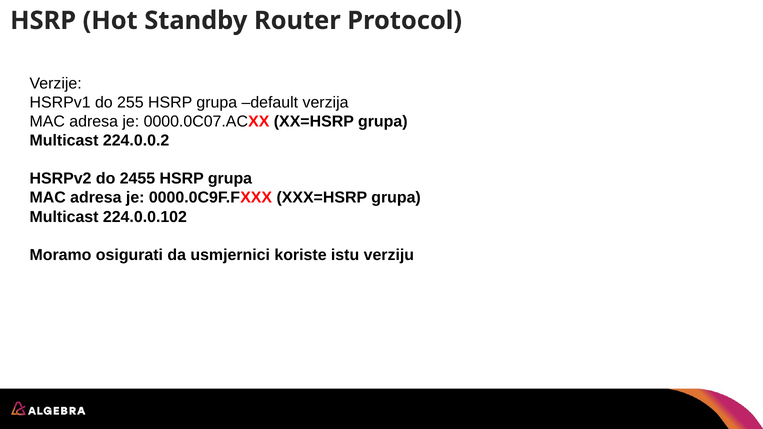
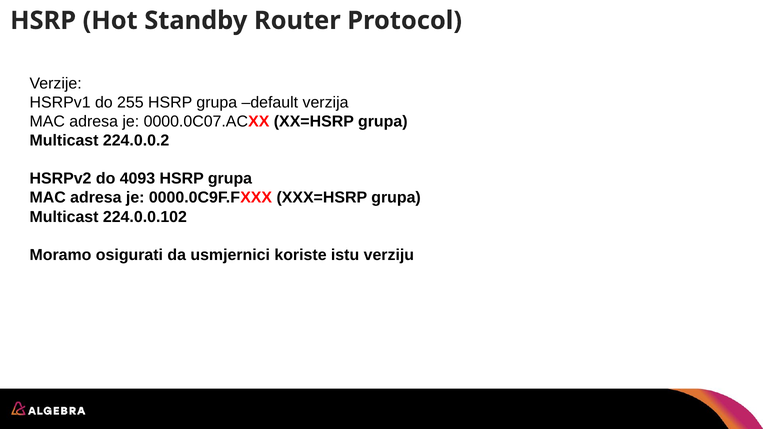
2455: 2455 -> 4093
